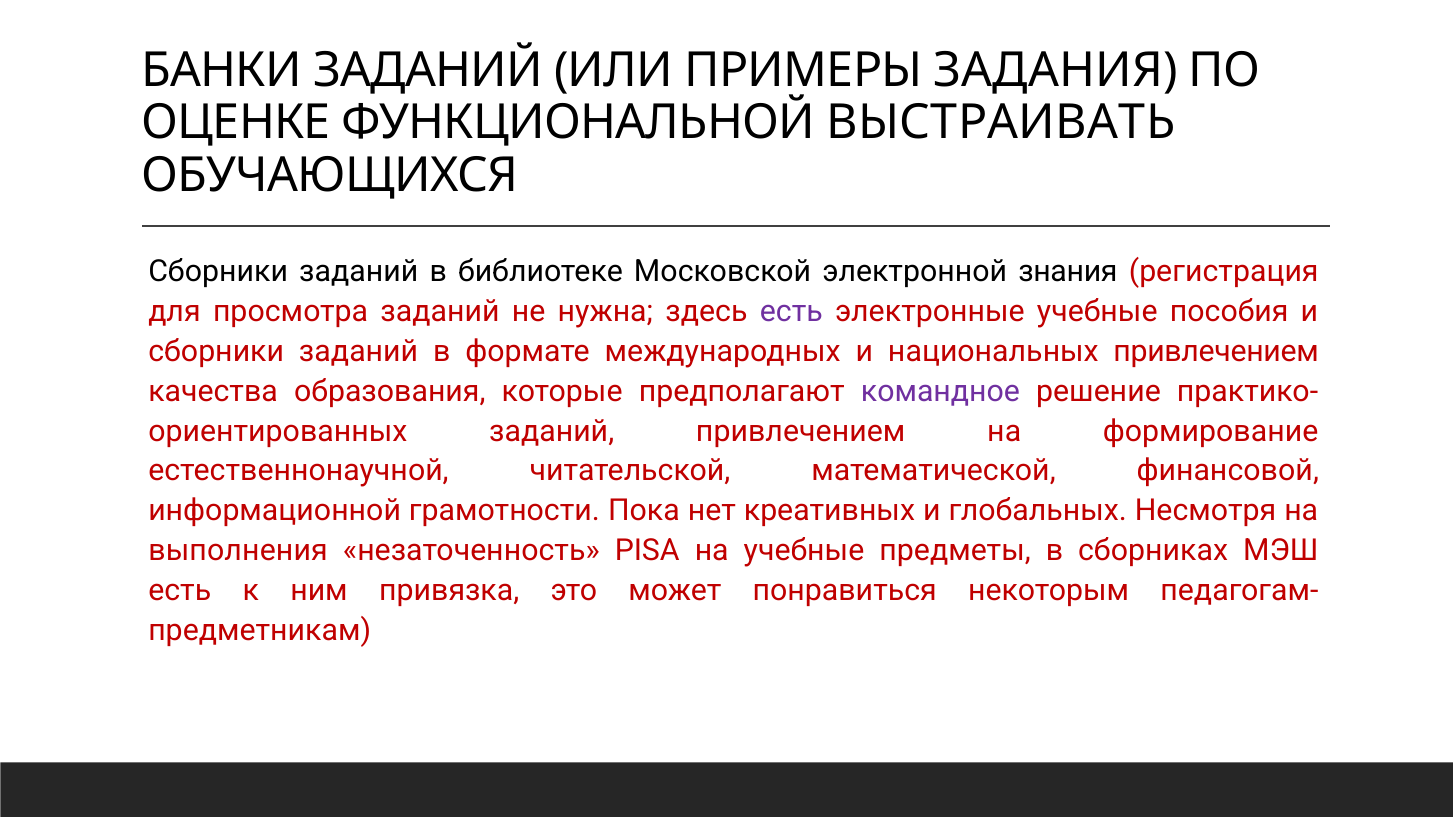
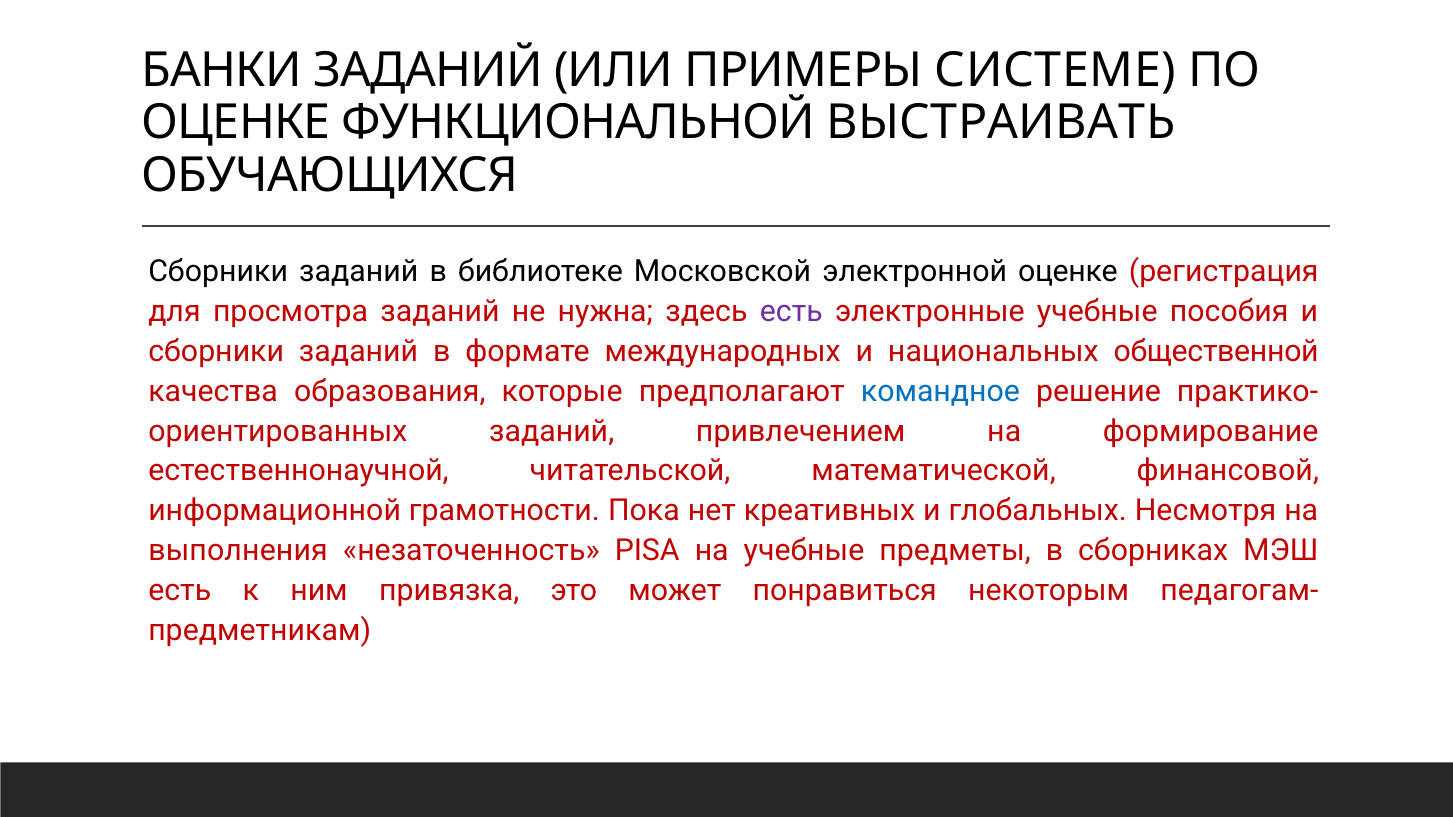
ЗАДАНИЯ: ЗАДАНИЯ -> СИСТЕМЕ
электронной знания: знания -> оценке
национальных привлечением: привлечением -> общественной
командное colour: purple -> blue
